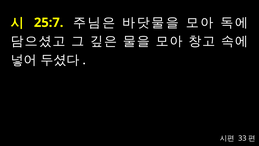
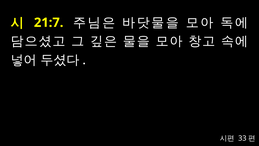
25:7: 25:7 -> 21:7
